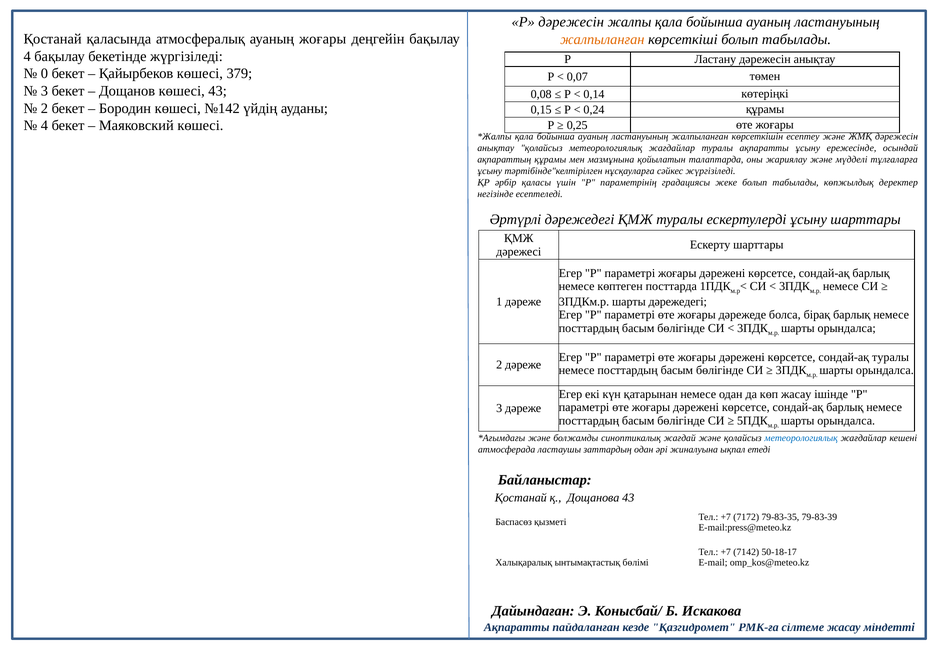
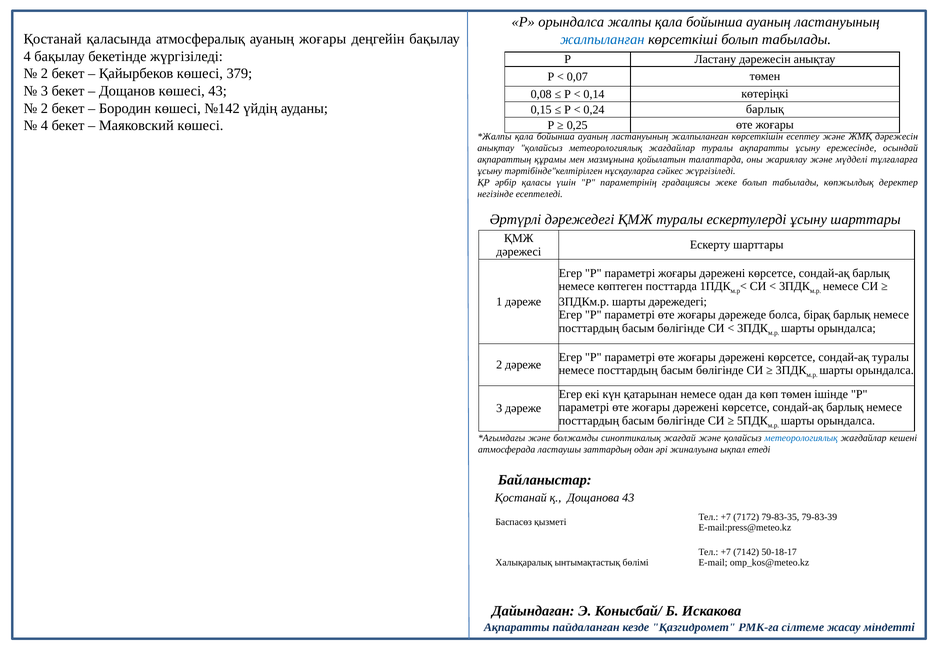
Р дәрежесін: дәрежесін -> орындалса
жалпыланған at (602, 39) colour: orange -> blue
0 at (44, 74): 0 -> 2
0,24 құрамы: құрамы -> барлық
көп жасау: жасау -> төмен
